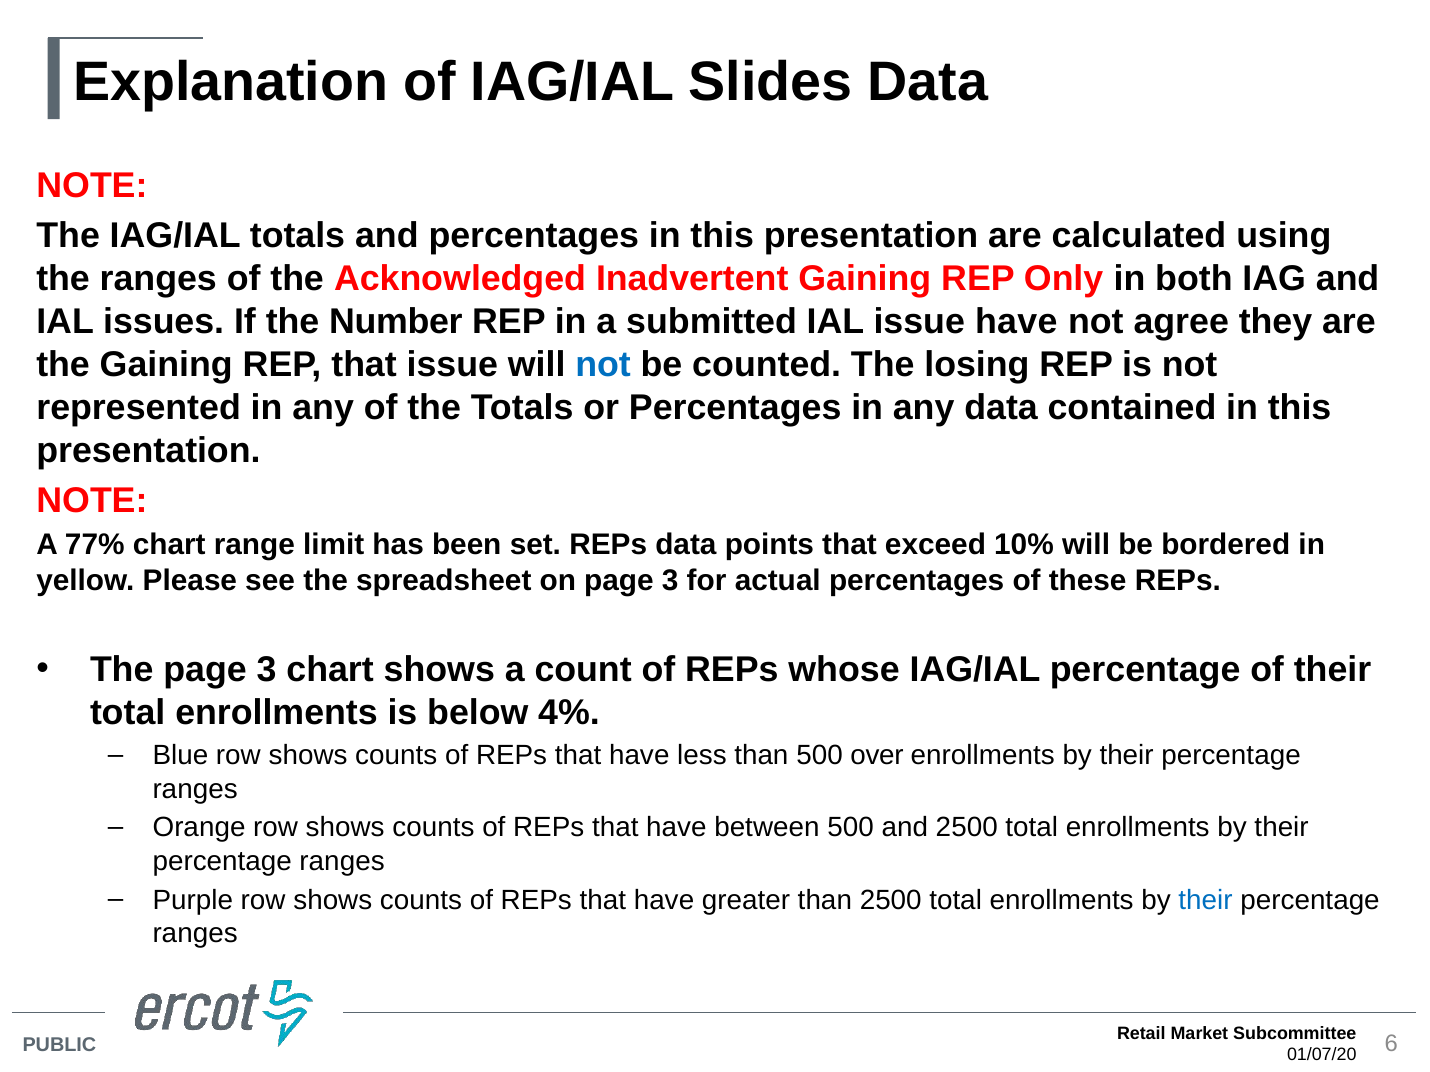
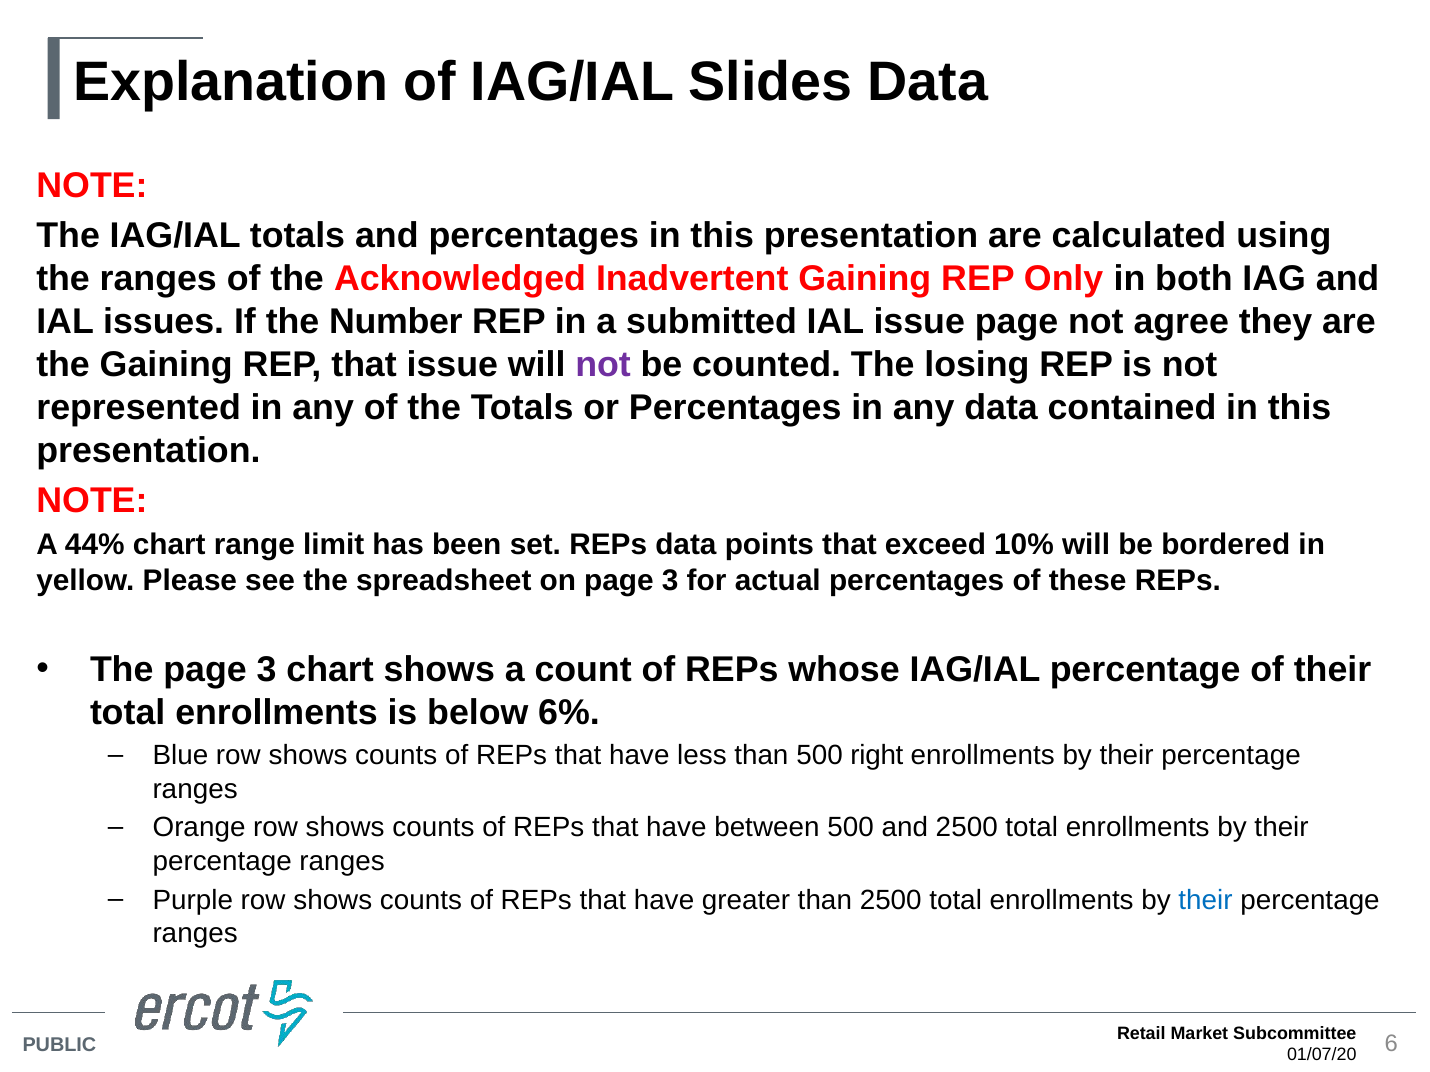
issue have: have -> page
not at (603, 365) colour: blue -> purple
77%: 77% -> 44%
4%: 4% -> 6%
over: over -> right
